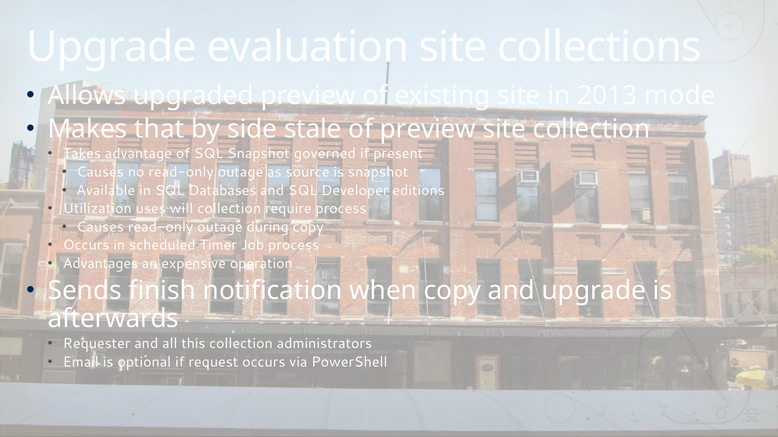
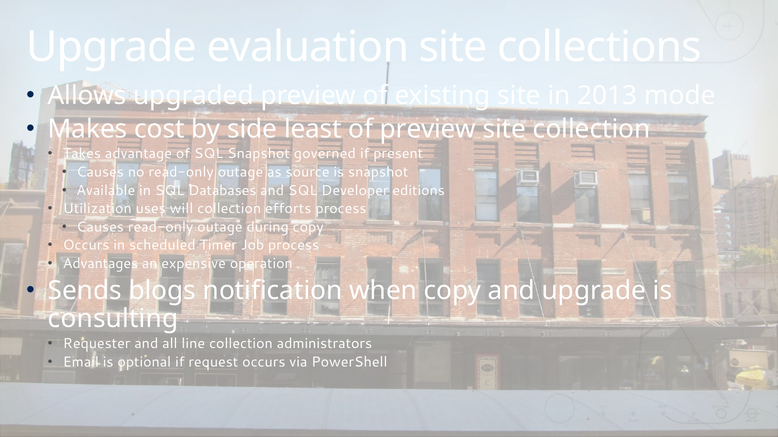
that: that -> cost
stale: stale -> least
require: require -> efforts
finish: finish -> blogs
afterwards: afterwards -> consulting
this: this -> line
